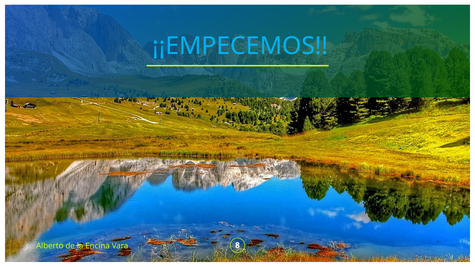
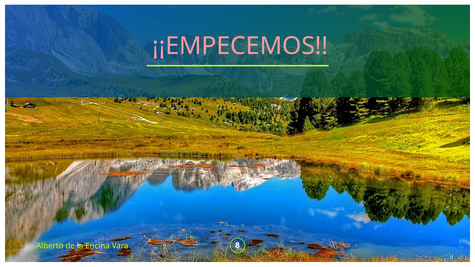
¡¡EMPECEMOS colour: light blue -> pink
